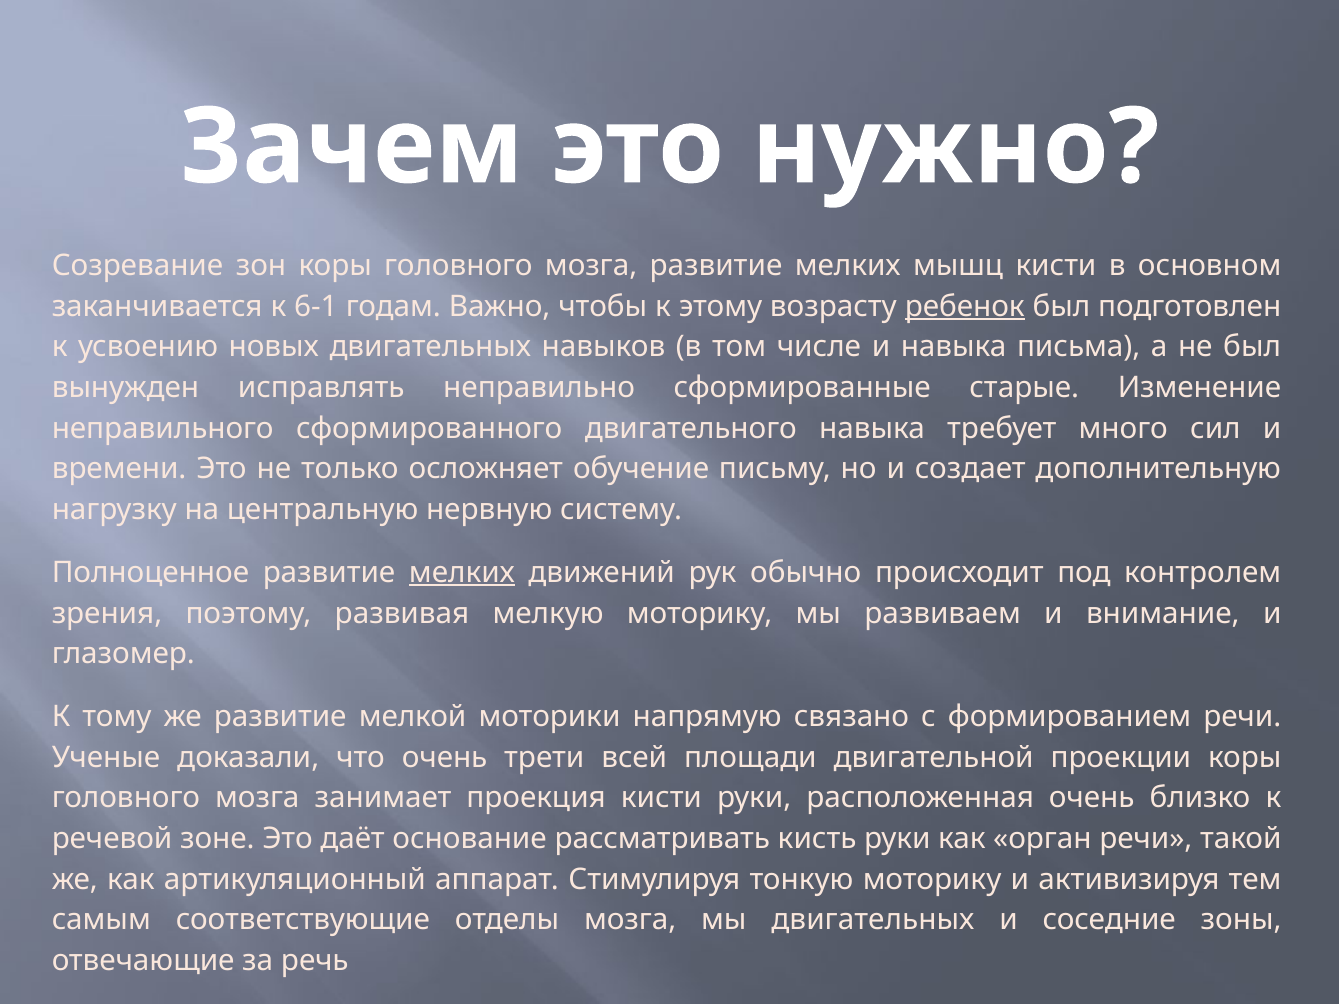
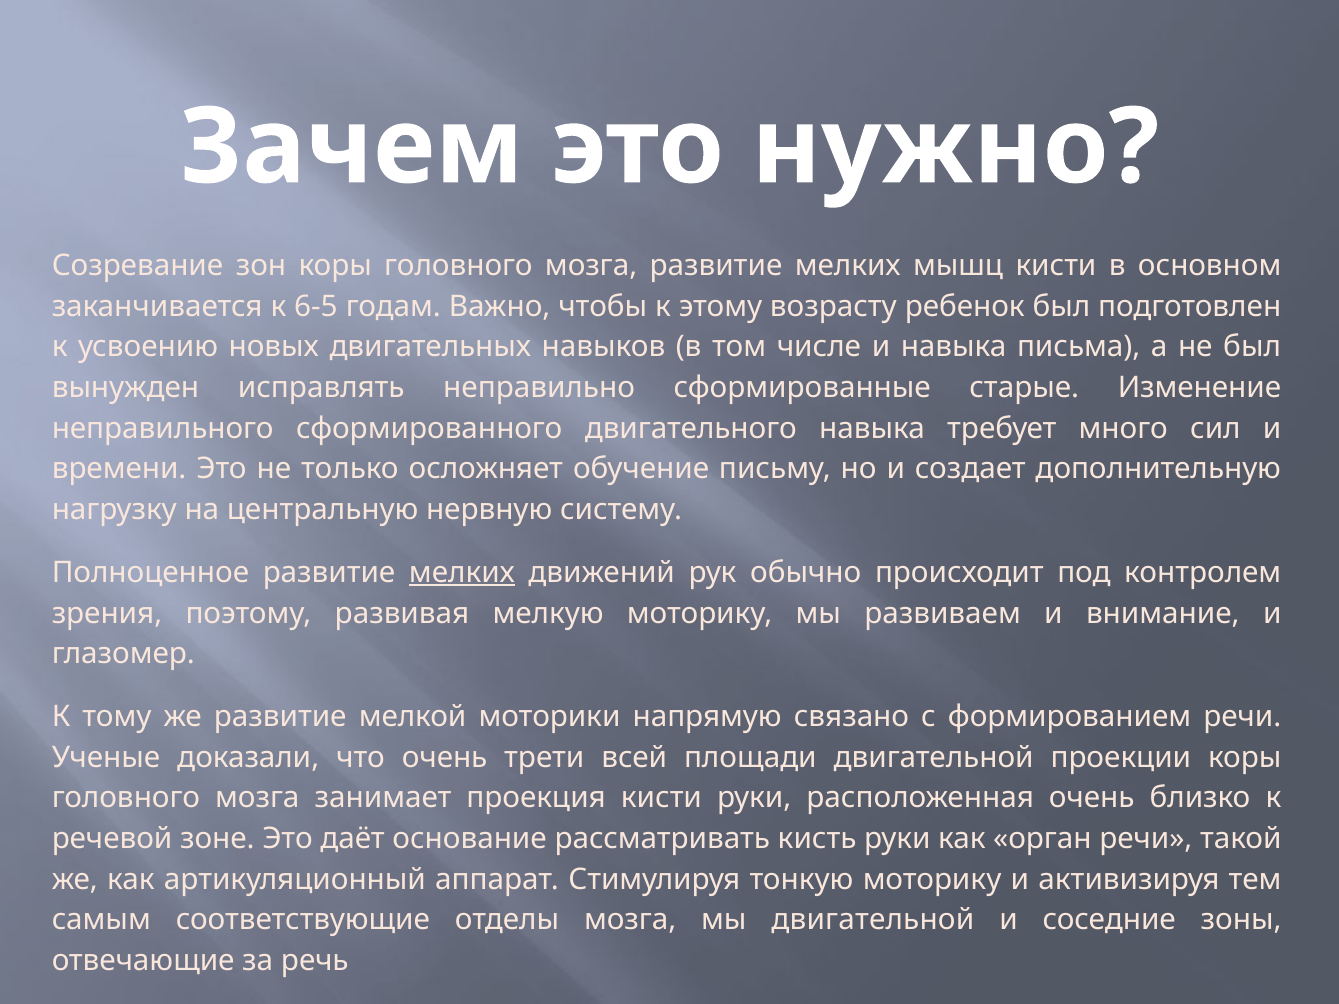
6-1: 6-1 -> 6-5
ребенок underline: present -> none
мы двигательных: двигательных -> двигательной
